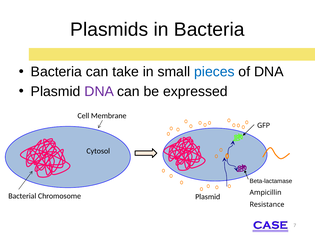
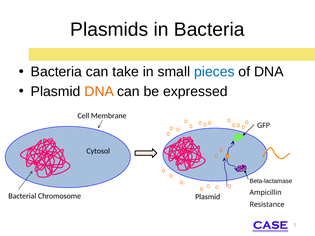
DNA at (99, 92) colour: purple -> orange
